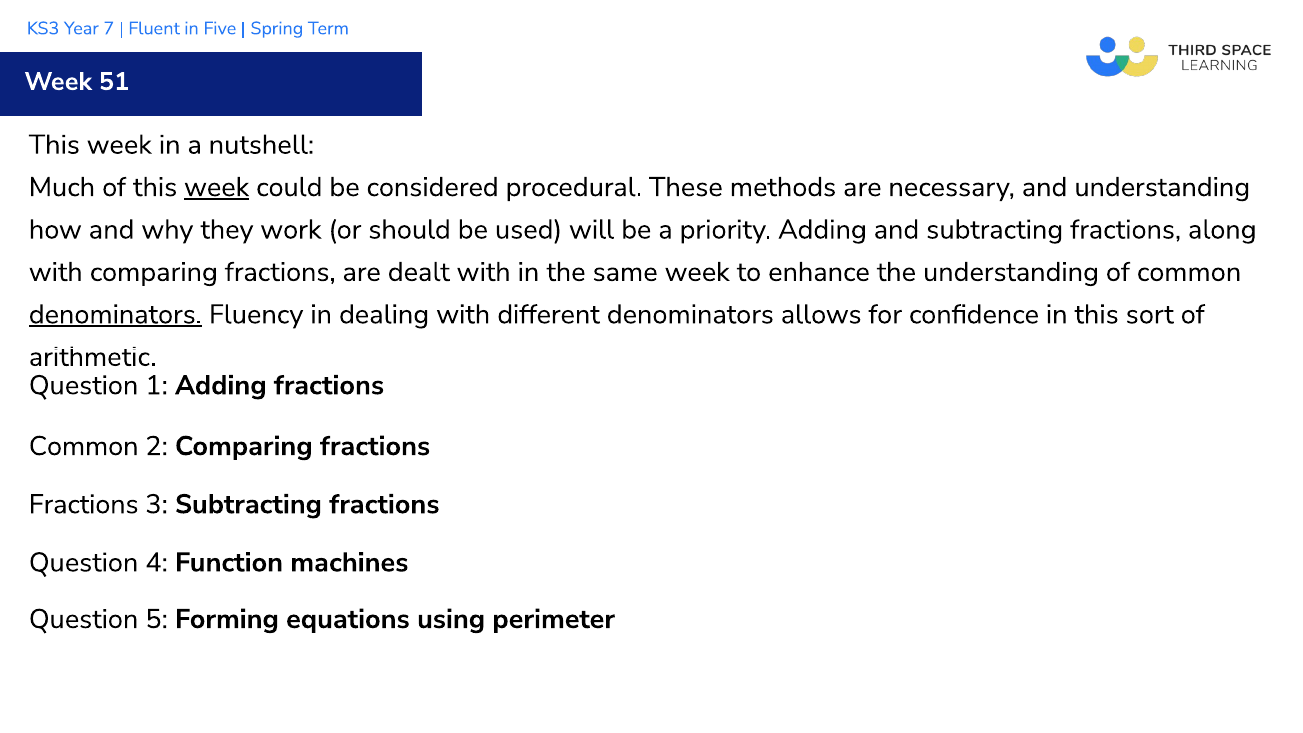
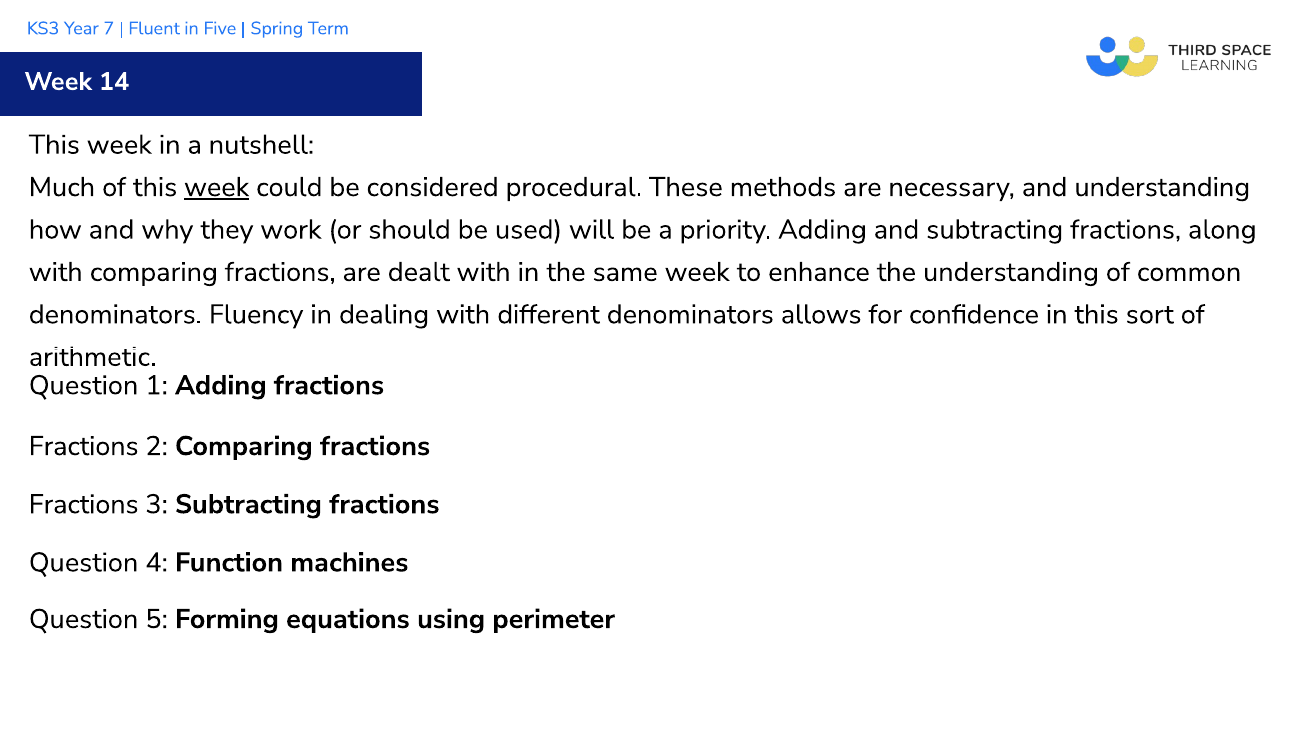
51: 51 -> 14
denominators at (115, 314) underline: present -> none
Common at (84, 446): Common -> Fractions
